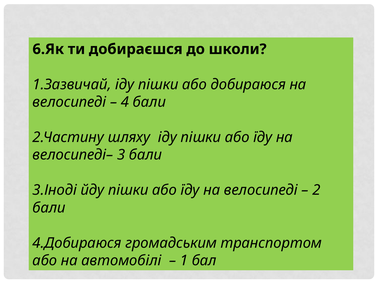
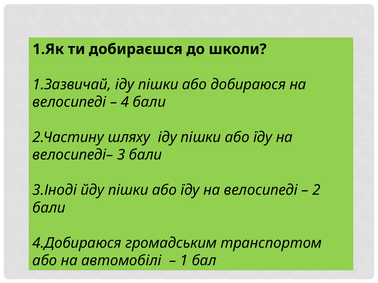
6.Як: 6.Як -> 1.Як
